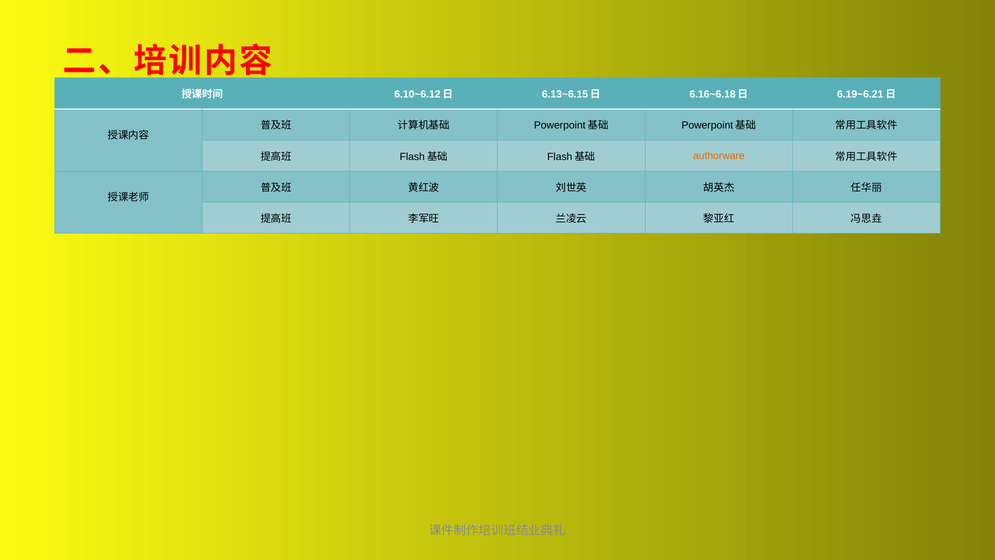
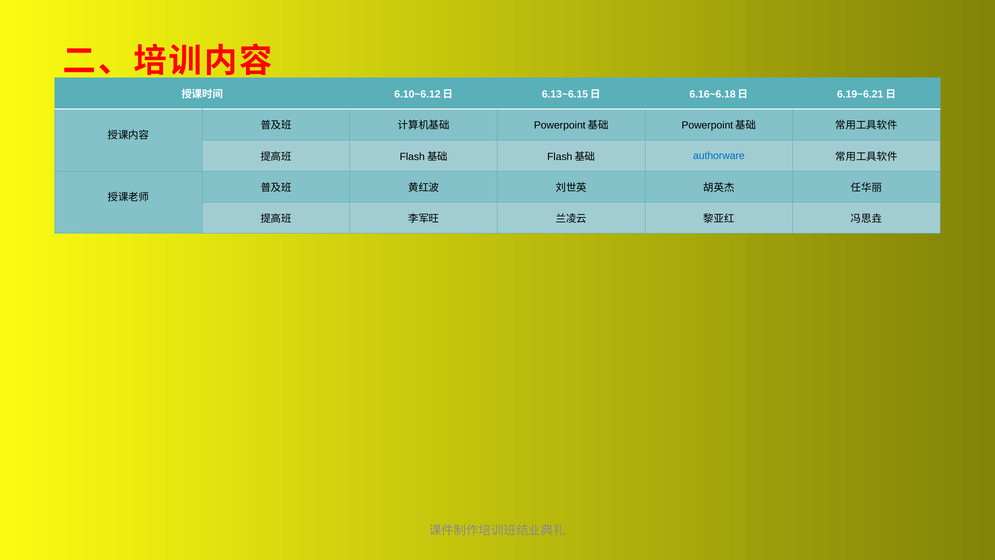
authorware colour: orange -> blue
